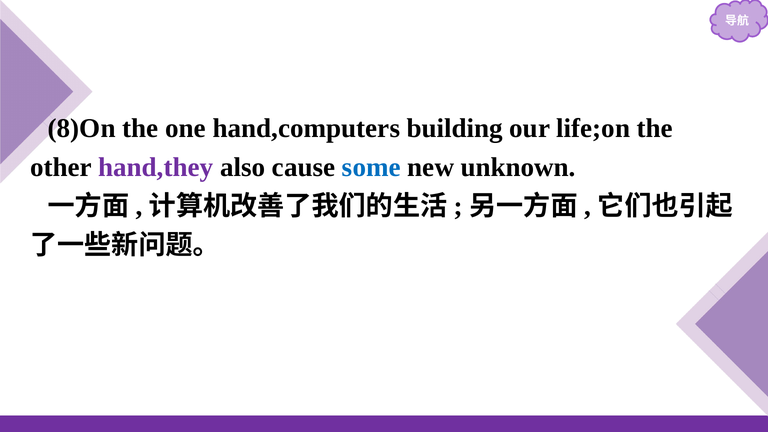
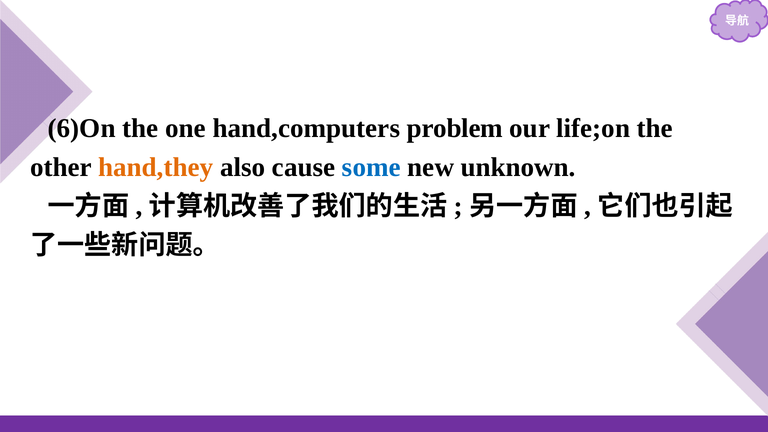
8)On: 8)On -> 6)On
building: building -> problem
hand,they colour: purple -> orange
